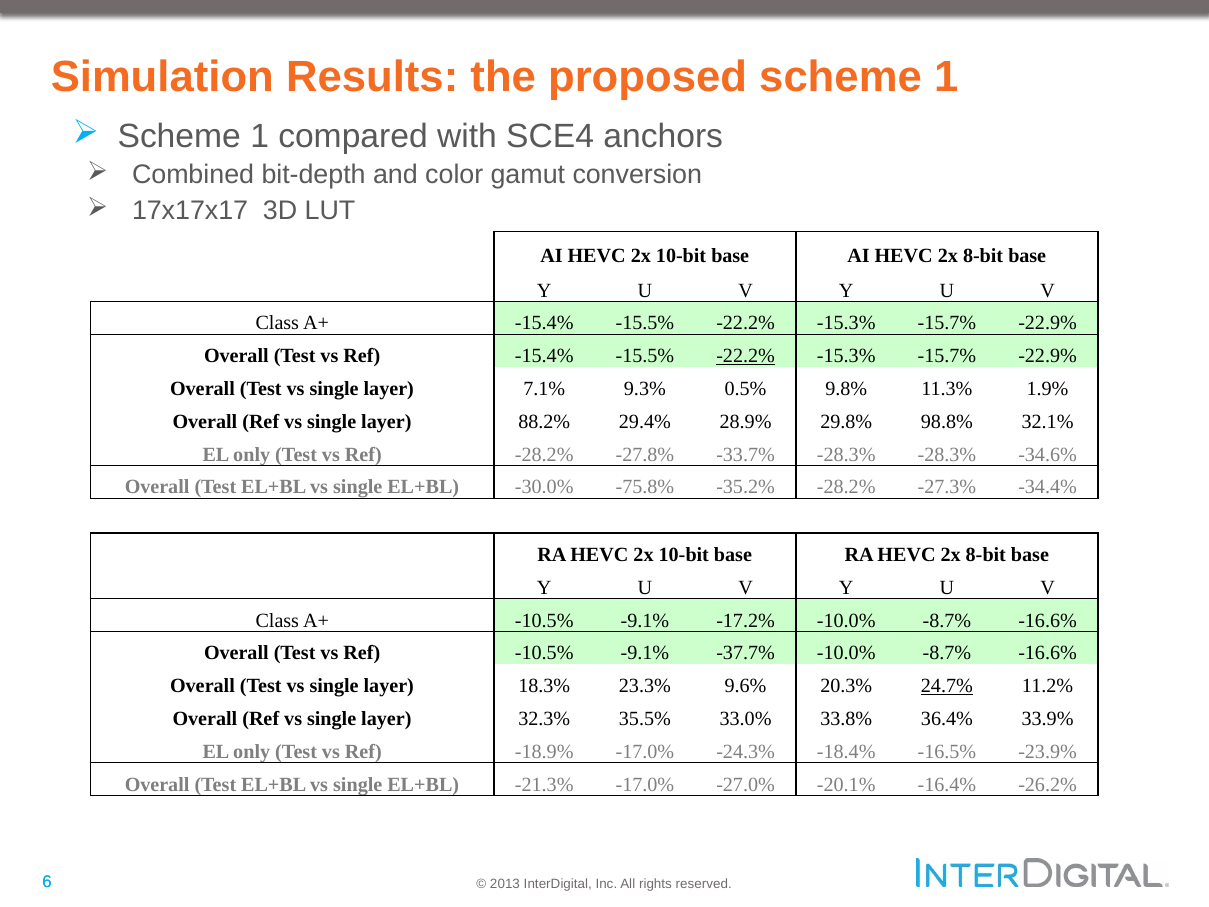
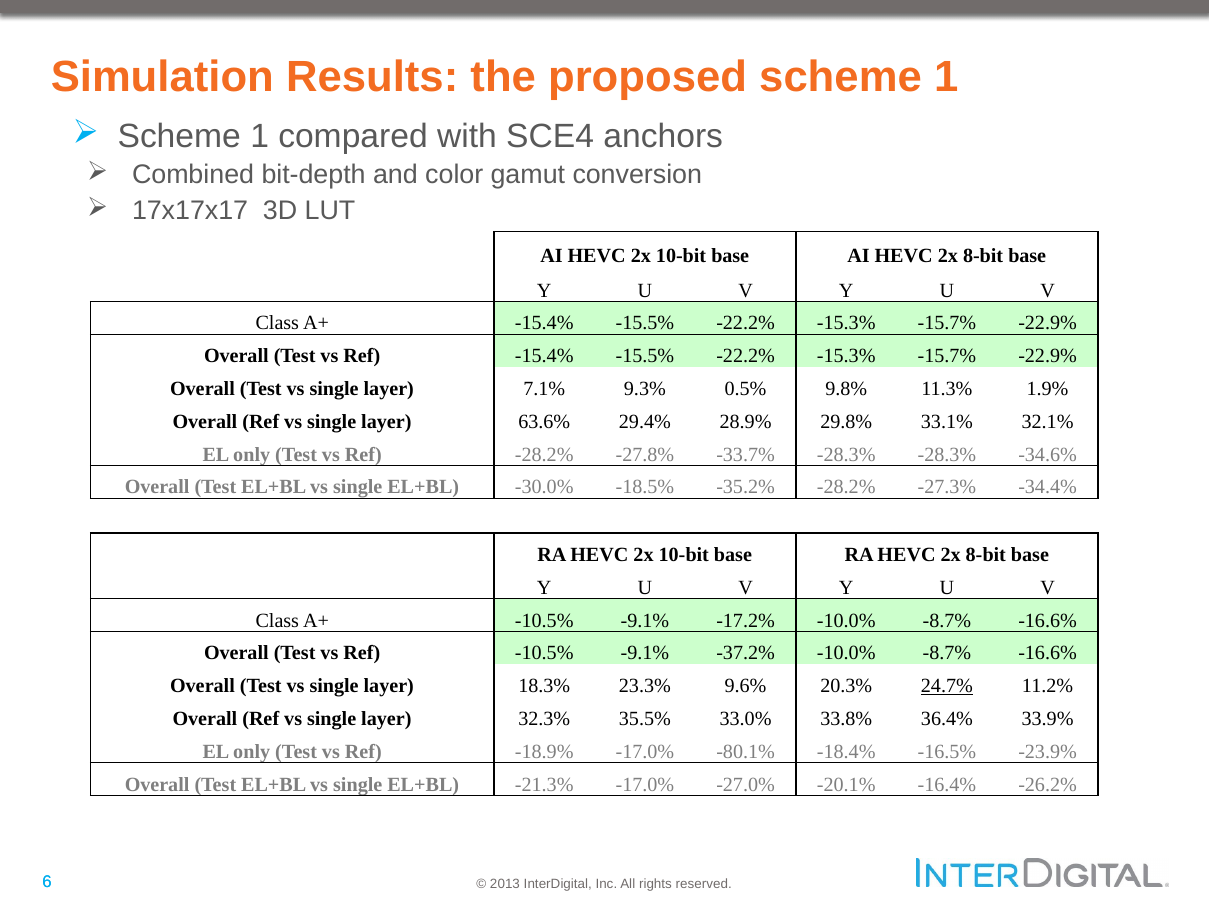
-22.2% at (746, 356) underline: present -> none
88.2%: 88.2% -> 63.6%
98.8%: 98.8% -> 33.1%
-75.8%: -75.8% -> -18.5%
-37.7%: -37.7% -> -37.2%
-24.3%: -24.3% -> -80.1%
